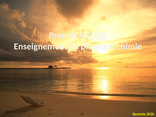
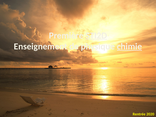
chimie underline: none -> present
